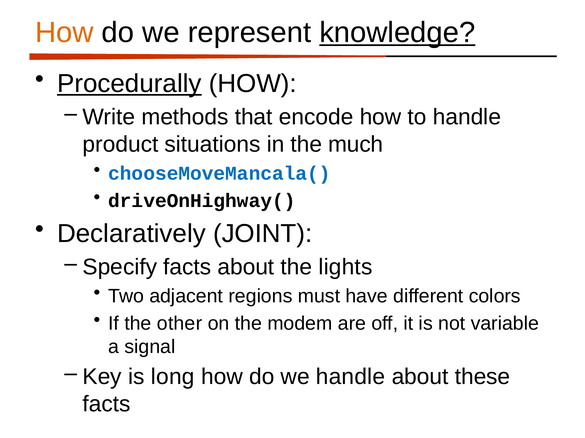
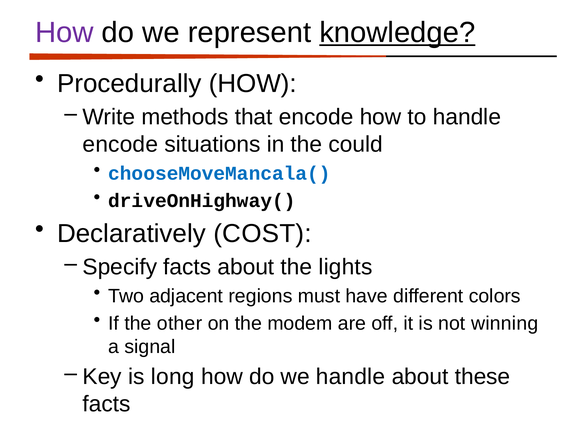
How at (64, 33) colour: orange -> purple
Procedurally underline: present -> none
product at (120, 145): product -> encode
much: much -> could
JOINT: JOINT -> COST
variable: variable -> winning
